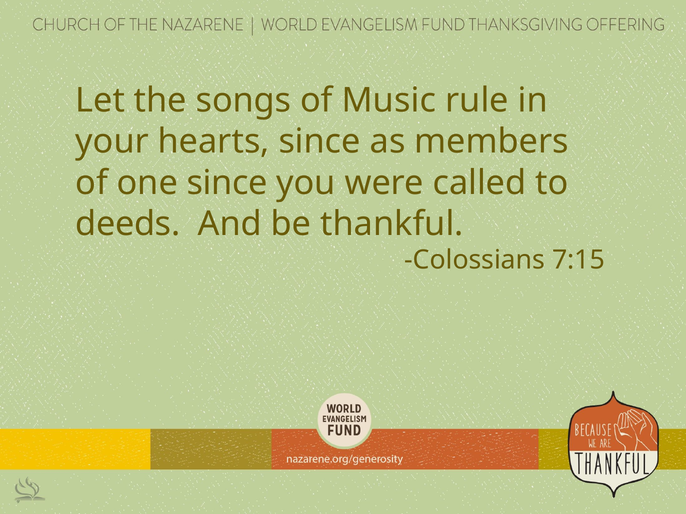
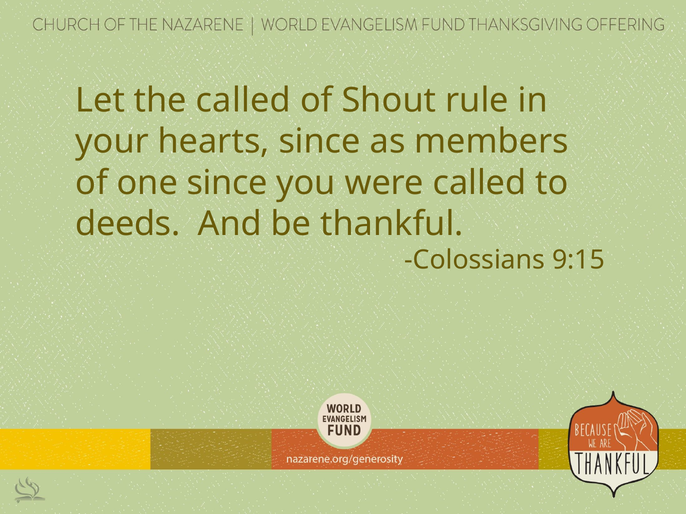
the songs: songs -> called
Music: Music -> Shout
7:15: 7:15 -> 9:15
